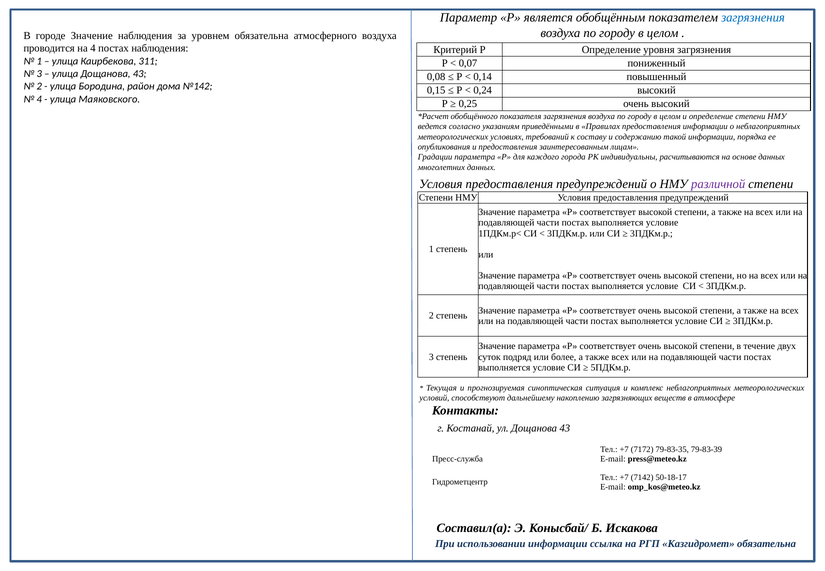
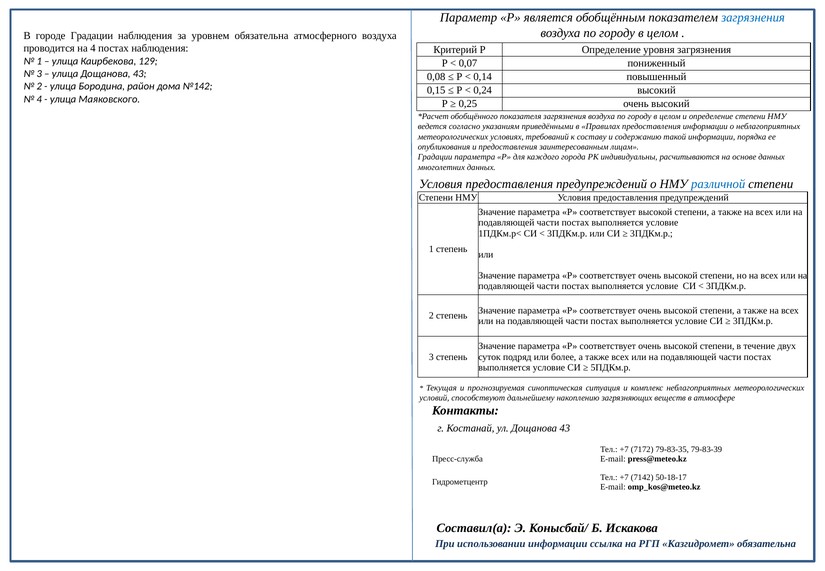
городе Значение: Значение -> Градации
311: 311 -> 129
различной colour: purple -> blue
